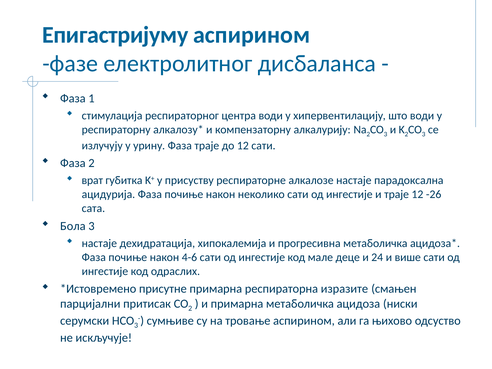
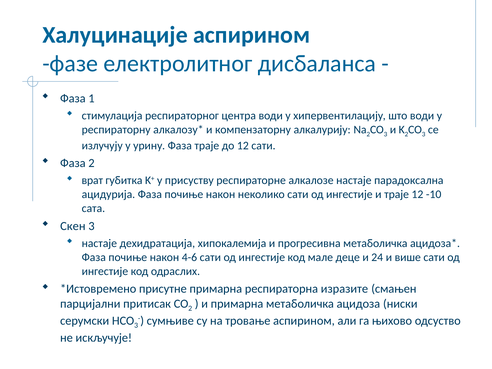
Епигастријуму: Епигастријуму -> Халуцинације
-26: -26 -> -10
Бола: Бола -> Скен
